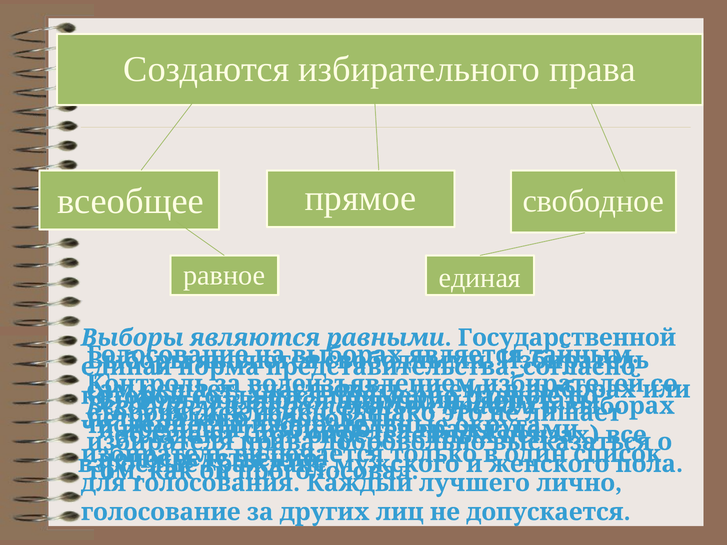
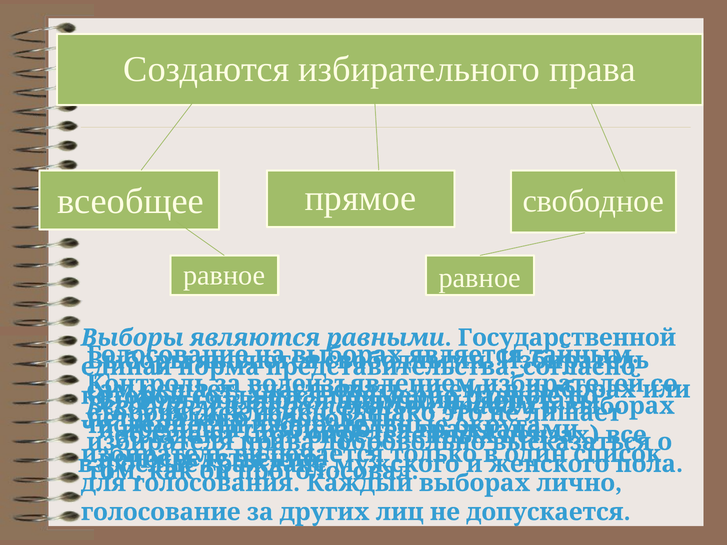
единая at (480, 278): единая -> равное
лучшего at (474, 483): лучшего -> выборах
